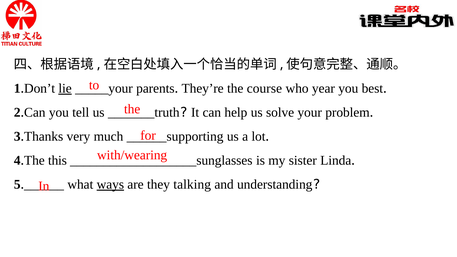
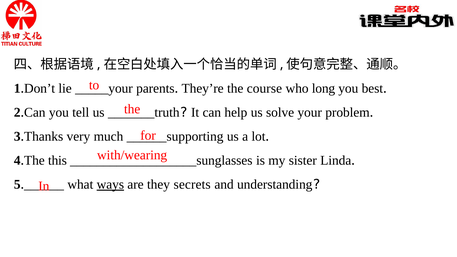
lie underline: present -> none
year: year -> long
talking: talking -> secrets
